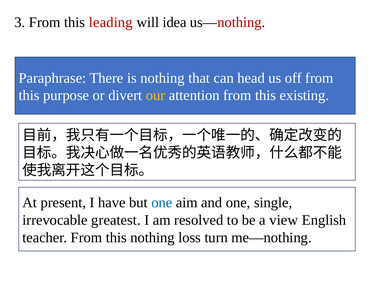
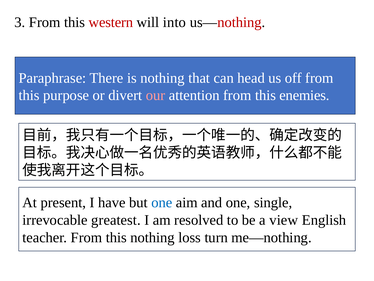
leading: leading -> western
idea: idea -> into
our colour: yellow -> pink
existing: existing -> enemies
